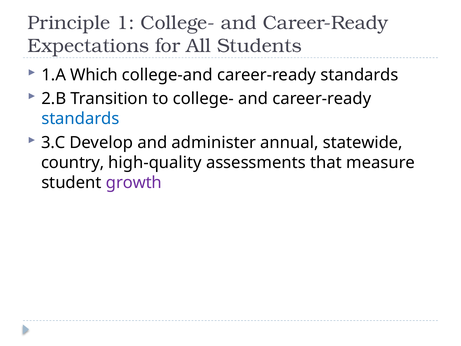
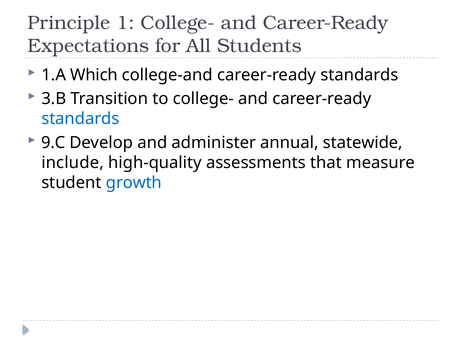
2.B: 2.B -> 3.B
3.C: 3.C -> 9.C
country: country -> include
growth colour: purple -> blue
